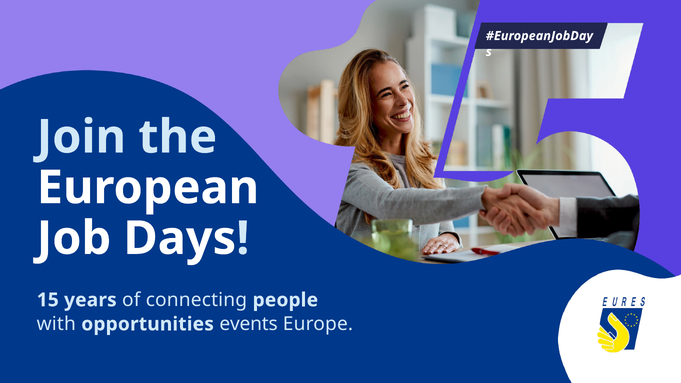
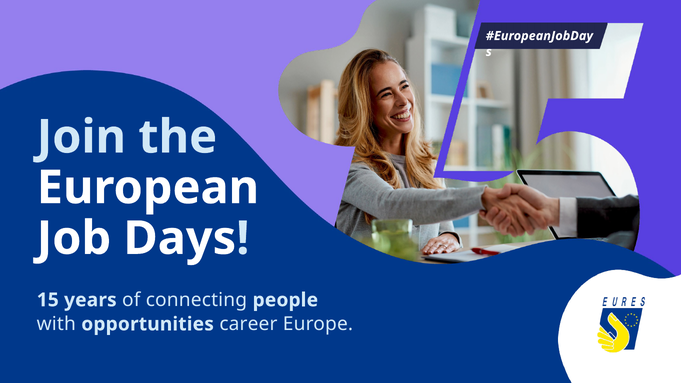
events: events -> career
